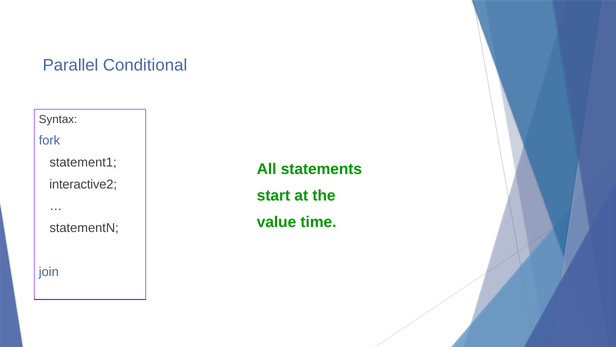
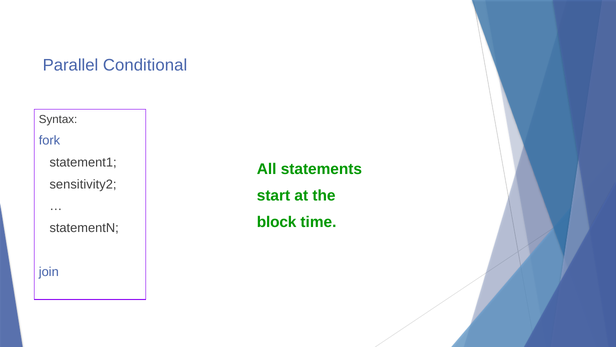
interactive2: interactive2 -> sensitivity2
value: value -> block
